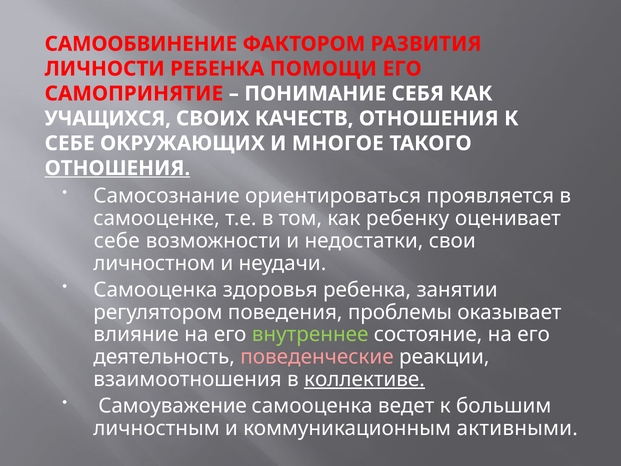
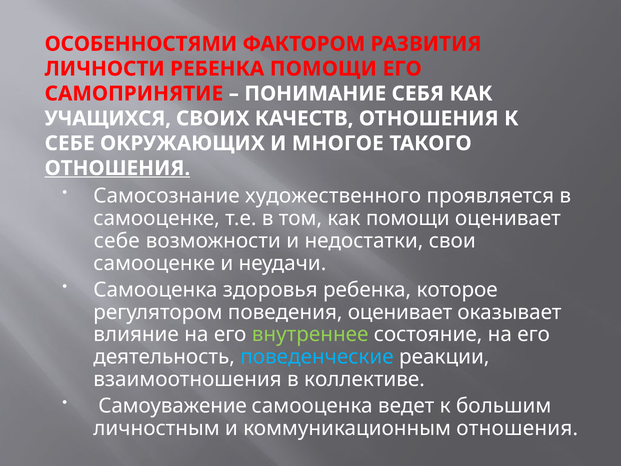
САМООБВИНЕНИЕ: САМООБВИНЕНИЕ -> ОСОБЕННОСТЯМИ
ориентироваться: ориентироваться -> художественного
как ребенку: ребенку -> помощи
личностном at (154, 263): личностном -> самооценке
занятии: занятии -> которое
поведения проблемы: проблемы -> оценивает
поведенческие colour: pink -> light blue
коллективе underline: present -> none
коммуникационным активными: активными -> отношения
